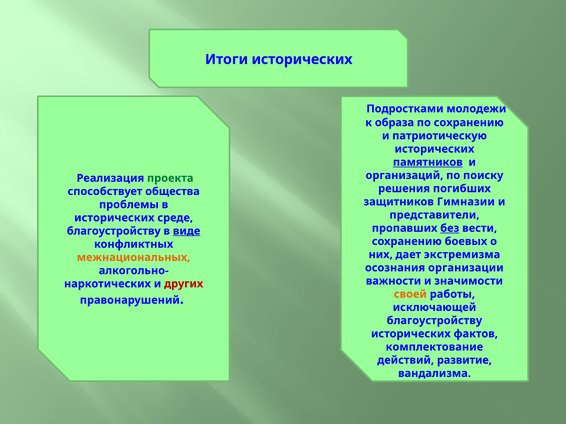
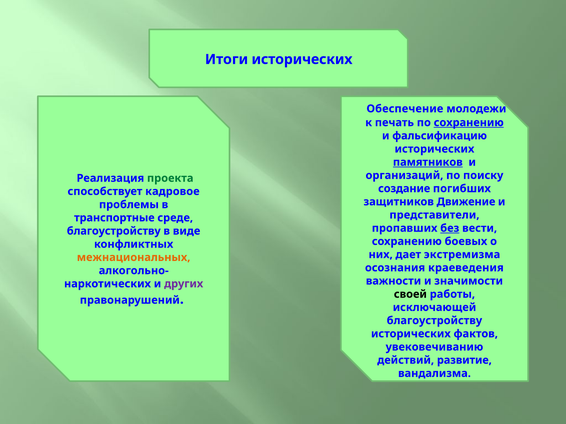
Подростками: Подростками -> Обеспечение
образа: образа -> печать
сохранению at (469, 123) underline: none -> present
патриотическую: патриотическую -> фальсификацию
решения: решения -> создание
общества: общества -> кадровое
Гимназии: Гимназии -> Движение
исторических at (114, 218): исторических -> транспортные
виде underline: present -> none
организации: организации -> краеведения
других colour: red -> purple
своей colour: orange -> black
комплектование: комплектование -> увековечиванию
